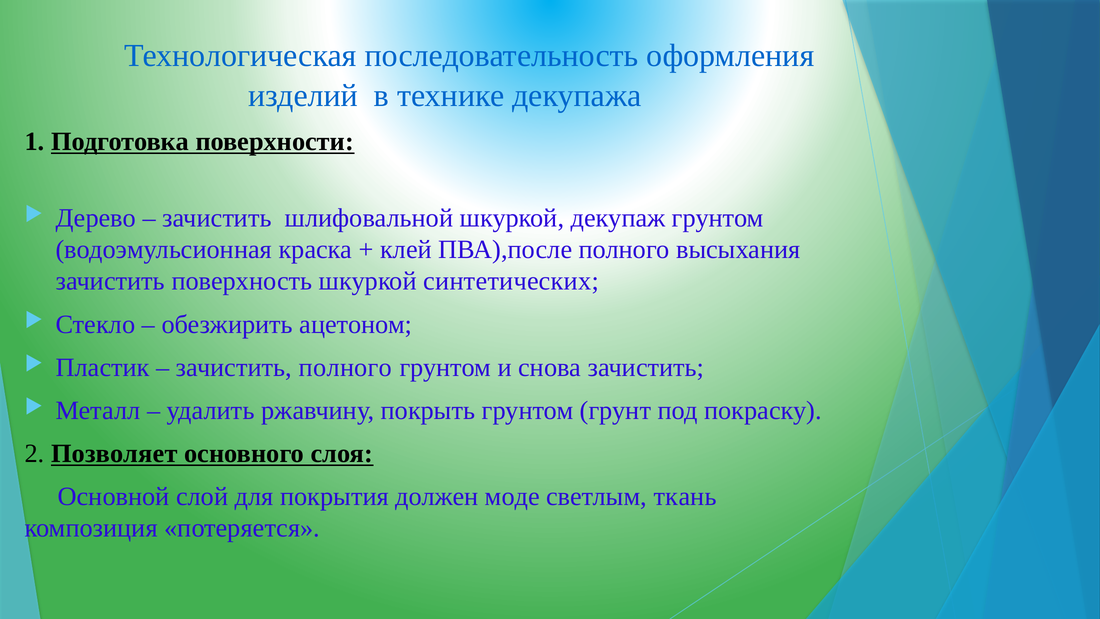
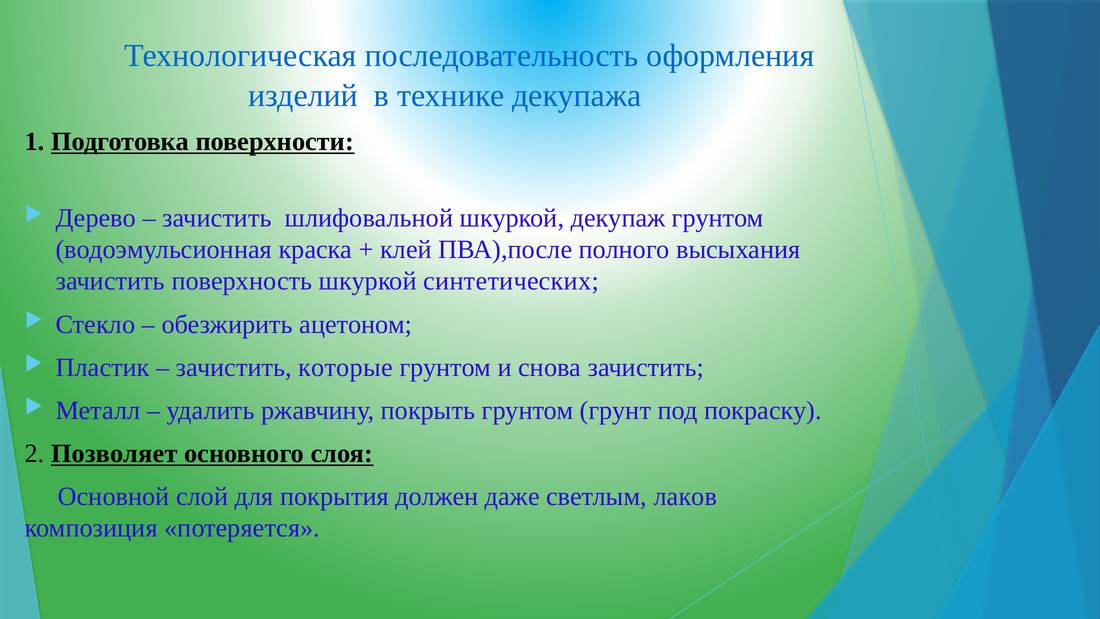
зачистить полного: полного -> которые
моде: моде -> даже
ткань: ткань -> лаков
